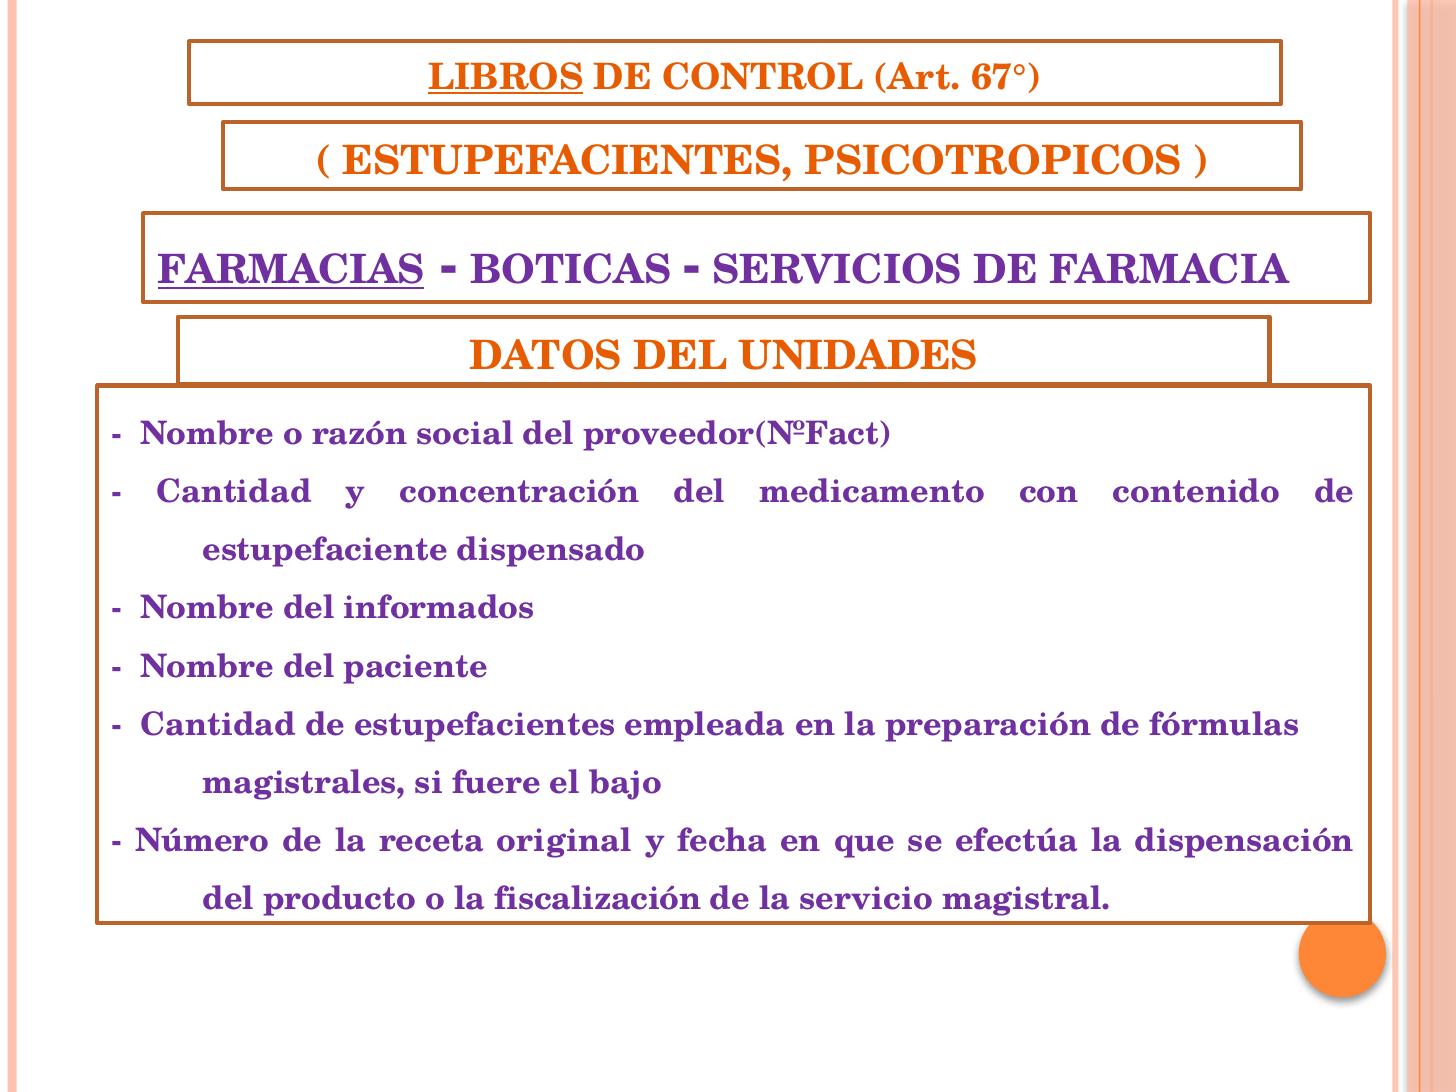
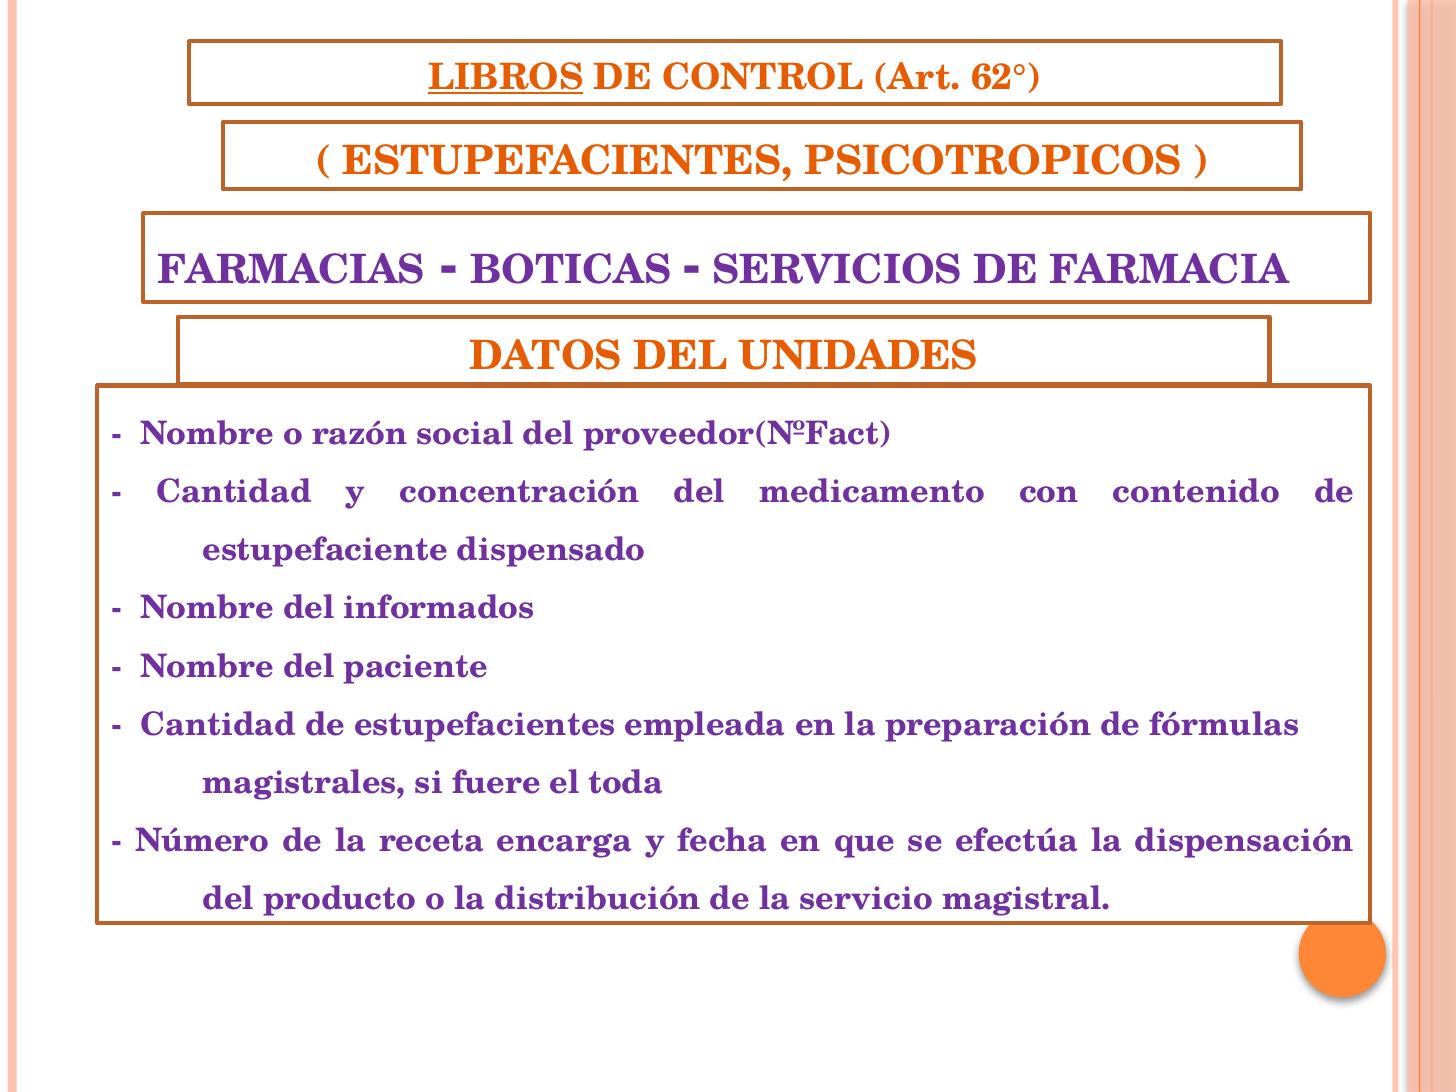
67°: 67° -> 62°
FARMACIAS underline: present -> none
bajo: bajo -> toda
original: original -> encarga
fiscalización: fiscalización -> distribución
